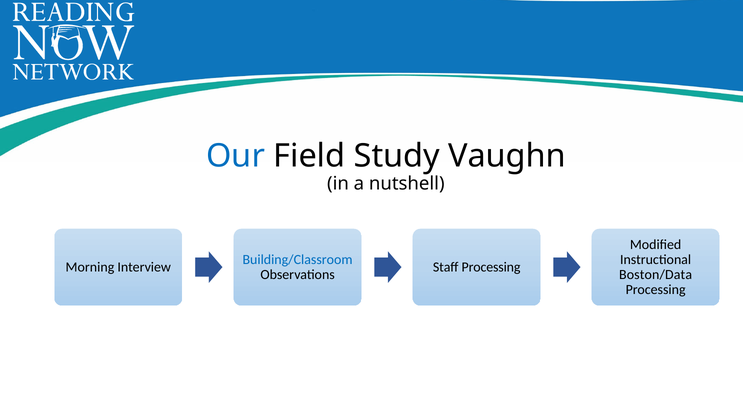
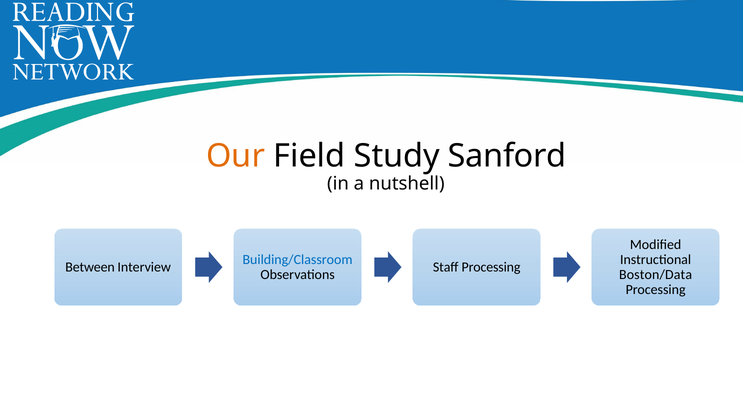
Our colour: blue -> orange
Vaughn: Vaughn -> Sanford
Morning: Morning -> Between
